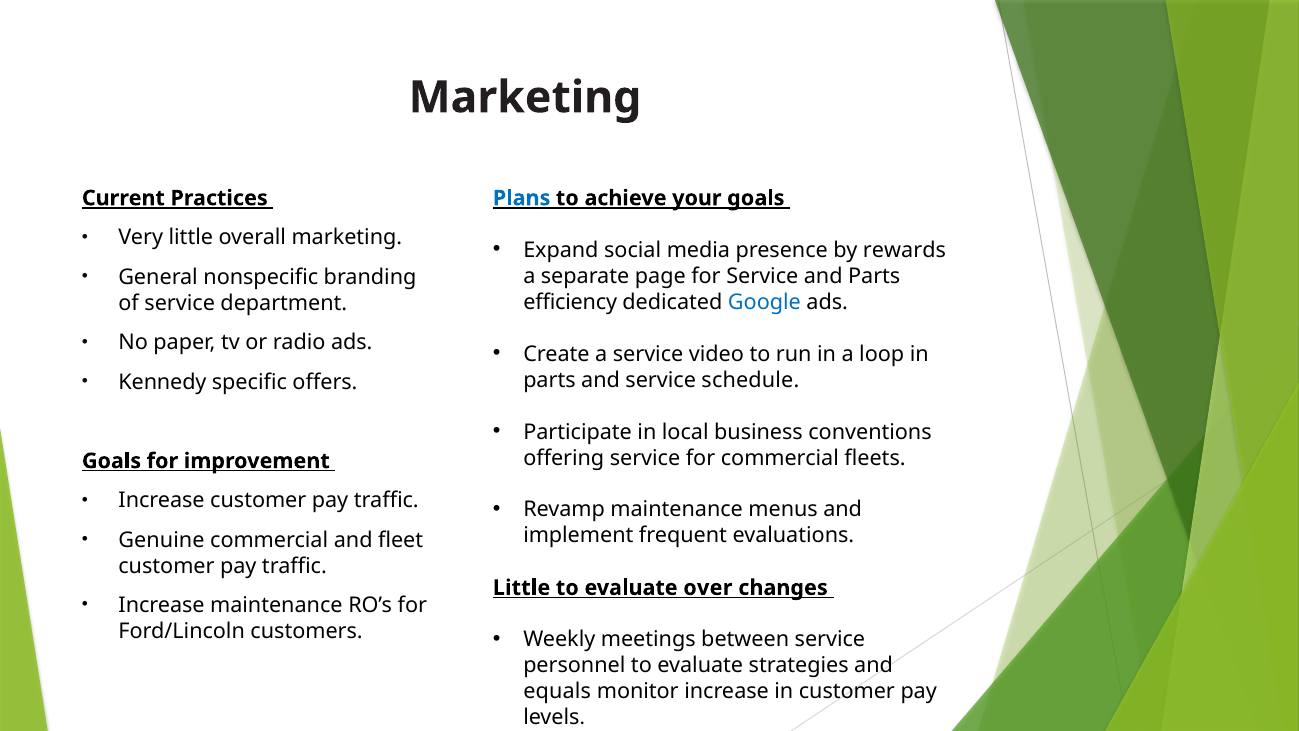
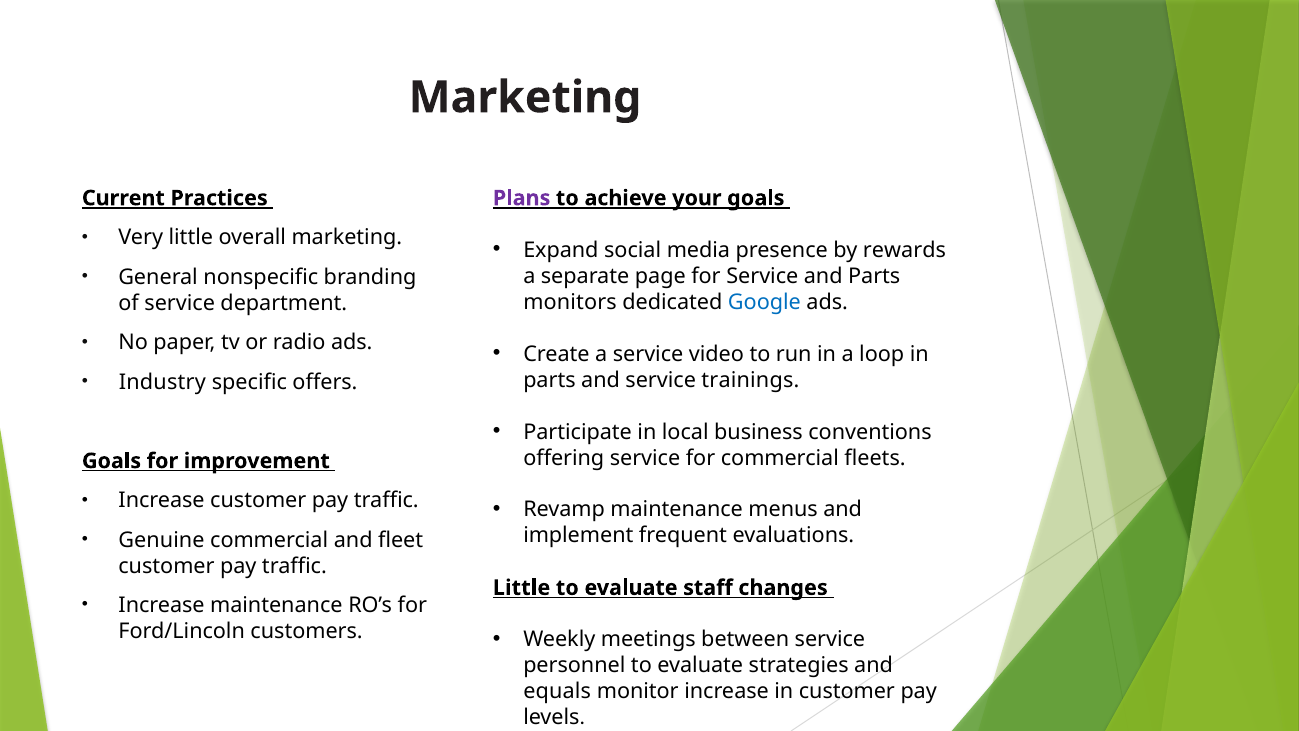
Plans colour: blue -> purple
efficiency: efficiency -> monitors
Kennedy: Kennedy -> Industry
schedule: schedule -> trainings
over: over -> staff
